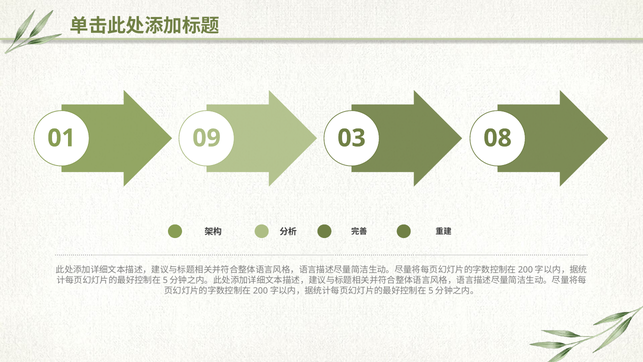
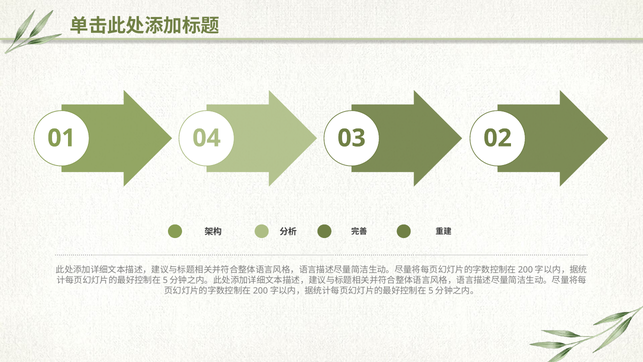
09: 09 -> 04
08: 08 -> 02
